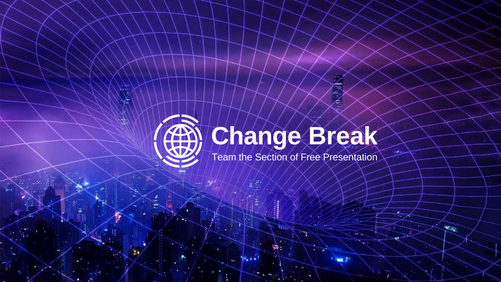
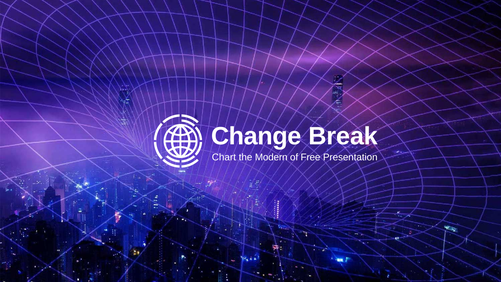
Team: Team -> Chart
Section: Section -> Modern
